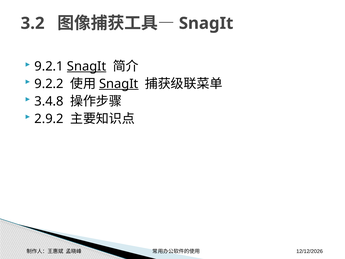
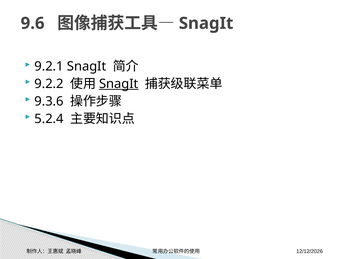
3.2: 3.2 -> 9.6
SnagIt at (87, 66) underline: present -> none
3.4.8: 3.4.8 -> 9.3.6
2.9.2: 2.9.2 -> 5.2.4
